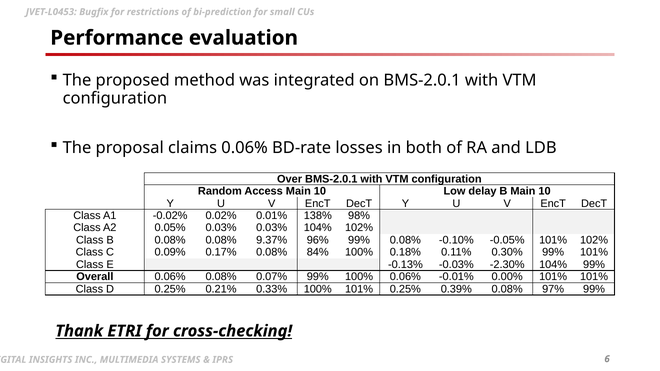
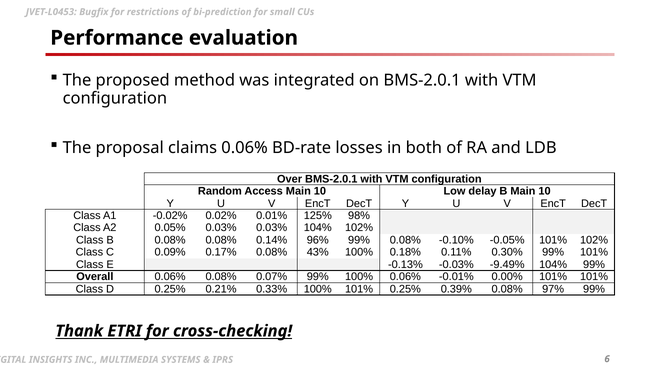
138%: 138% -> 125%
9.37%: 9.37% -> 0.14%
84%: 84% -> 43%
-2.30%: -2.30% -> -9.49%
